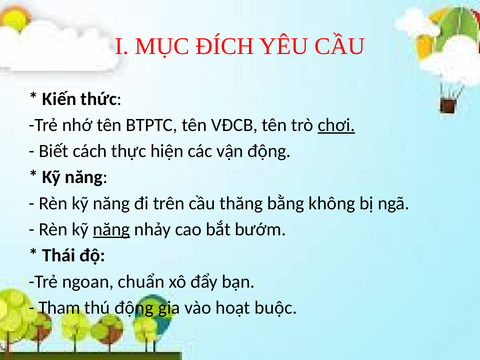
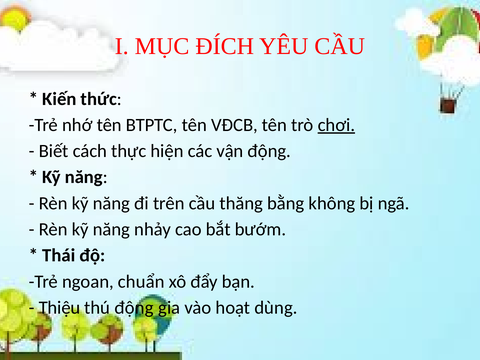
năng at (111, 229) underline: present -> none
Tham: Tham -> Thiệu
buộc: buộc -> dùng
